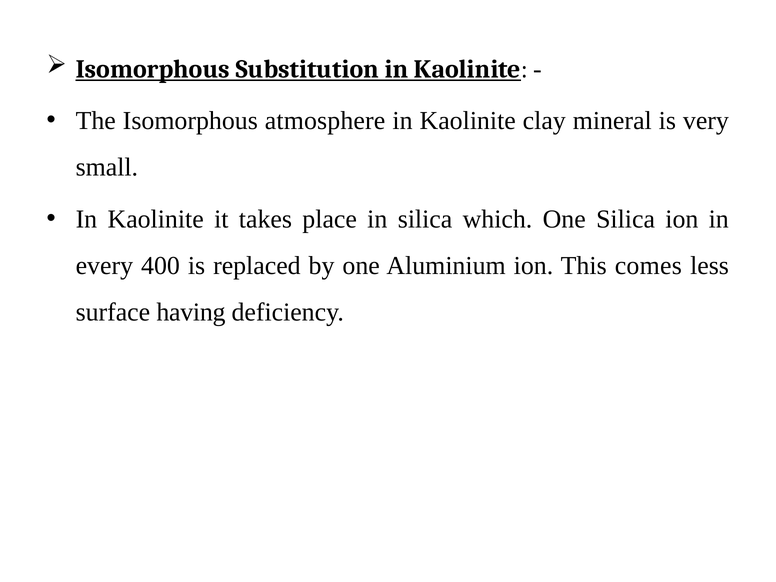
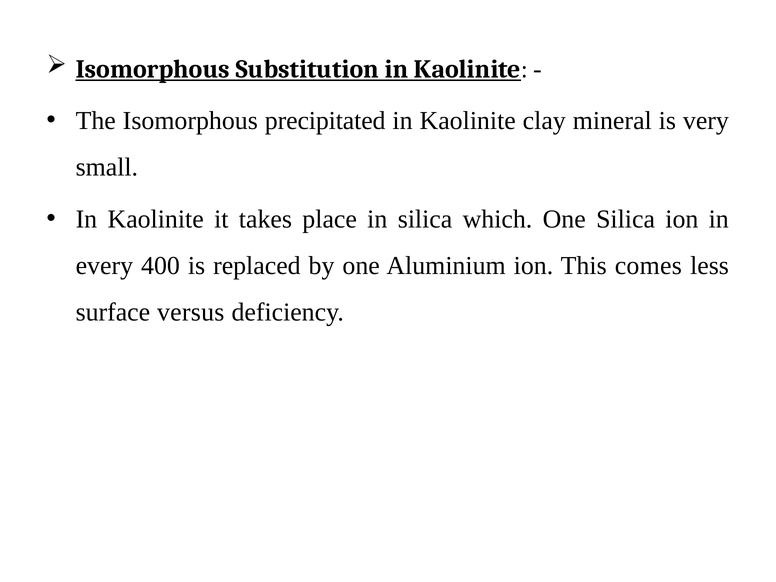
atmosphere: atmosphere -> precipitated
having: having -> versus
